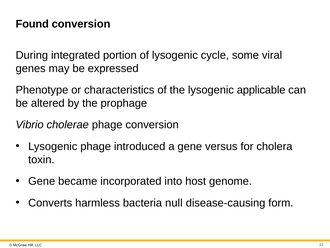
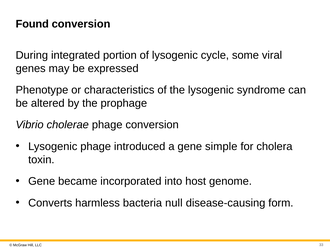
applicable: applicable -> syndrome
versus: versus -> simple
